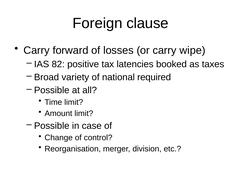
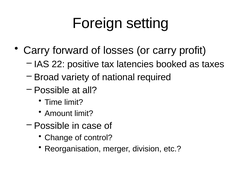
clause: clause -> setting
wipe: wipe -> profit
82: 82 -> 22
